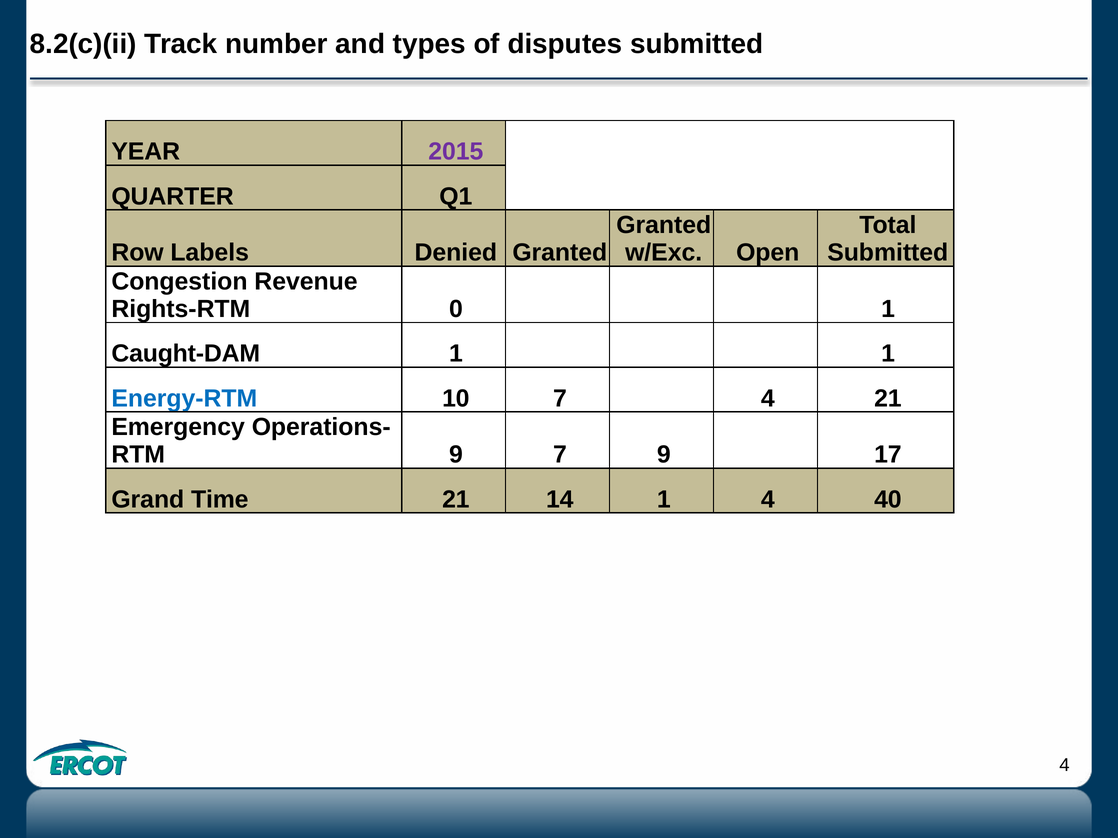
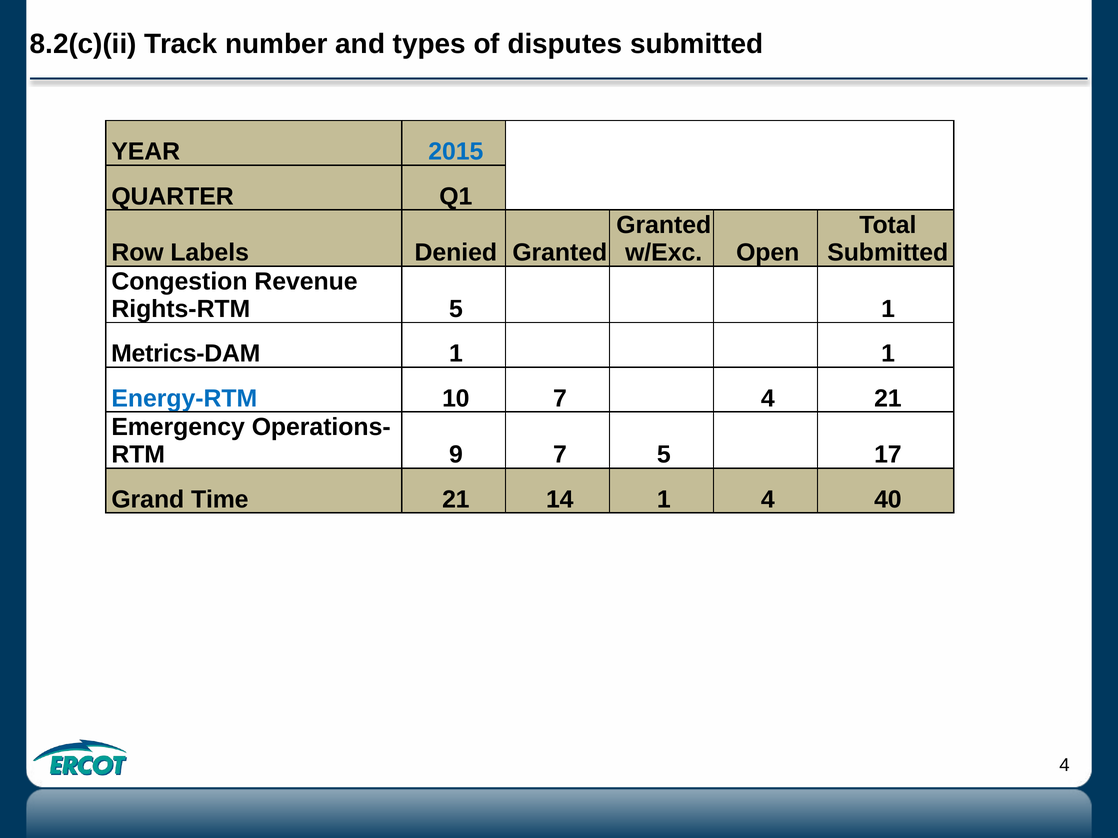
2015 colour: purple -> blue
Rights-RTM 0: 0 -> 5
Caught-DAM: Caught-DAM -> Metrics-DAM
7 9: 9 -> 5
